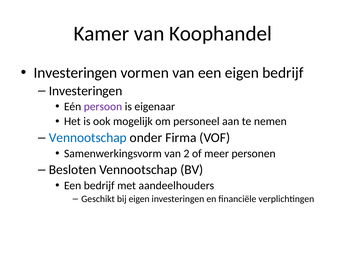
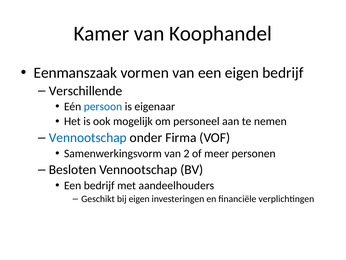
Investeringen at (75, 73): Investeringen -> Eenmanszaak
Investeringen at (86, 91): Investeringen -> Verschillende
persoon colour: purple -> blue
